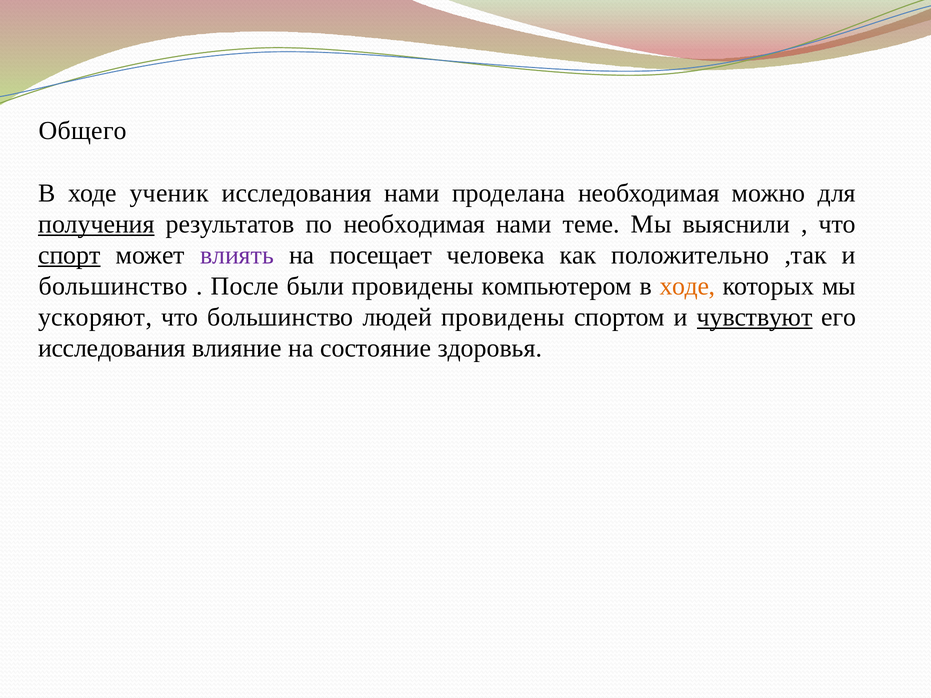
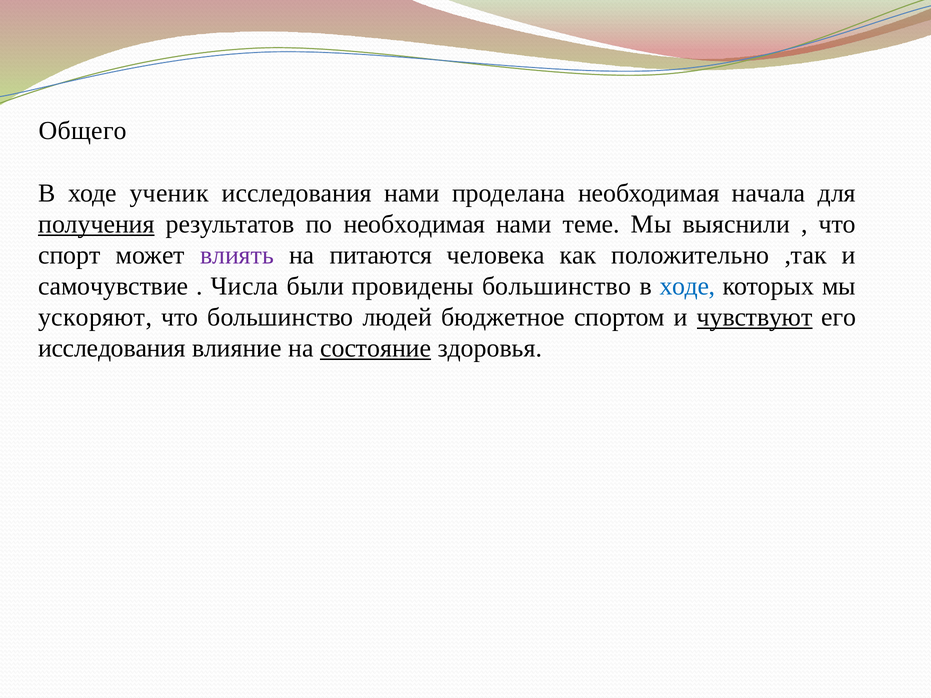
можно: можно -> начала
спорт underline: present -> none
посещает: посещает -> питаются
большинство at (113, 286): большинство -> самочувствие
После: После -> Числа
провидены компьютером: компьютером -> большинство
ходе at (687, 286) colour: orange -> blue
людей провидены: провидены -> бюджетное
состояние underline: none -> present
